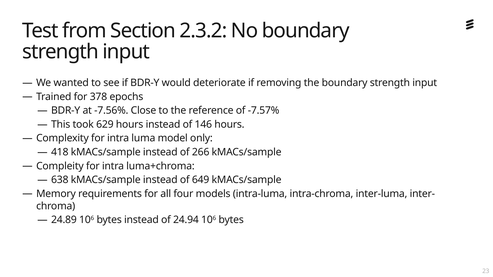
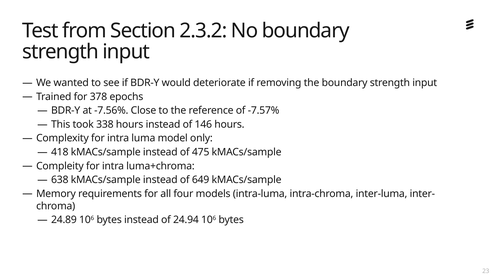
629: 629 -> 338
266: 266 -> 475
